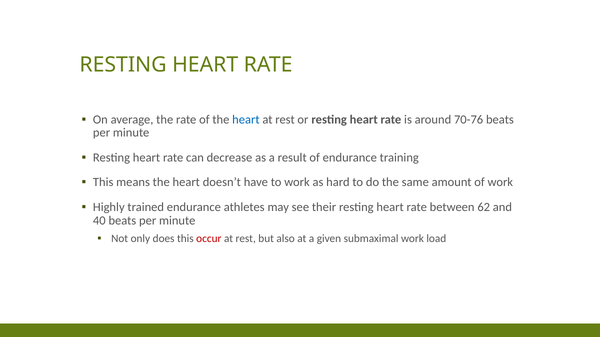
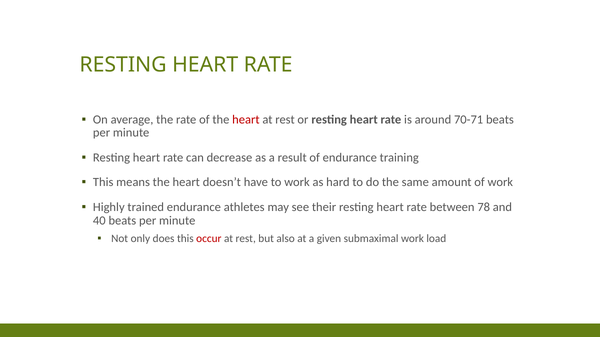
heart at (246, 120) colour: blue -> red
70-76: 70-76 -> 70-71
62: 62 -> 78
